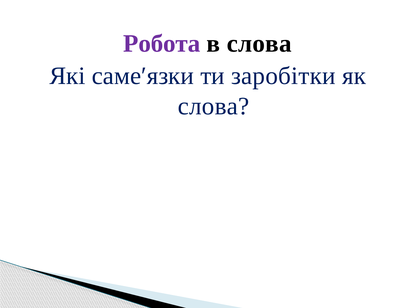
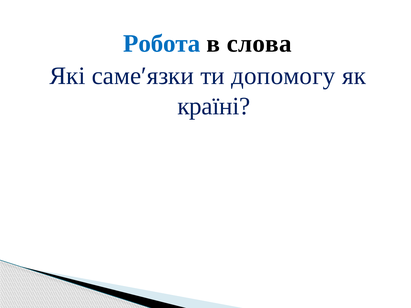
Робота colour: purple -> blue
заробітки: заробітки -> допомогу
слова at (214, 106): слова -> країні
